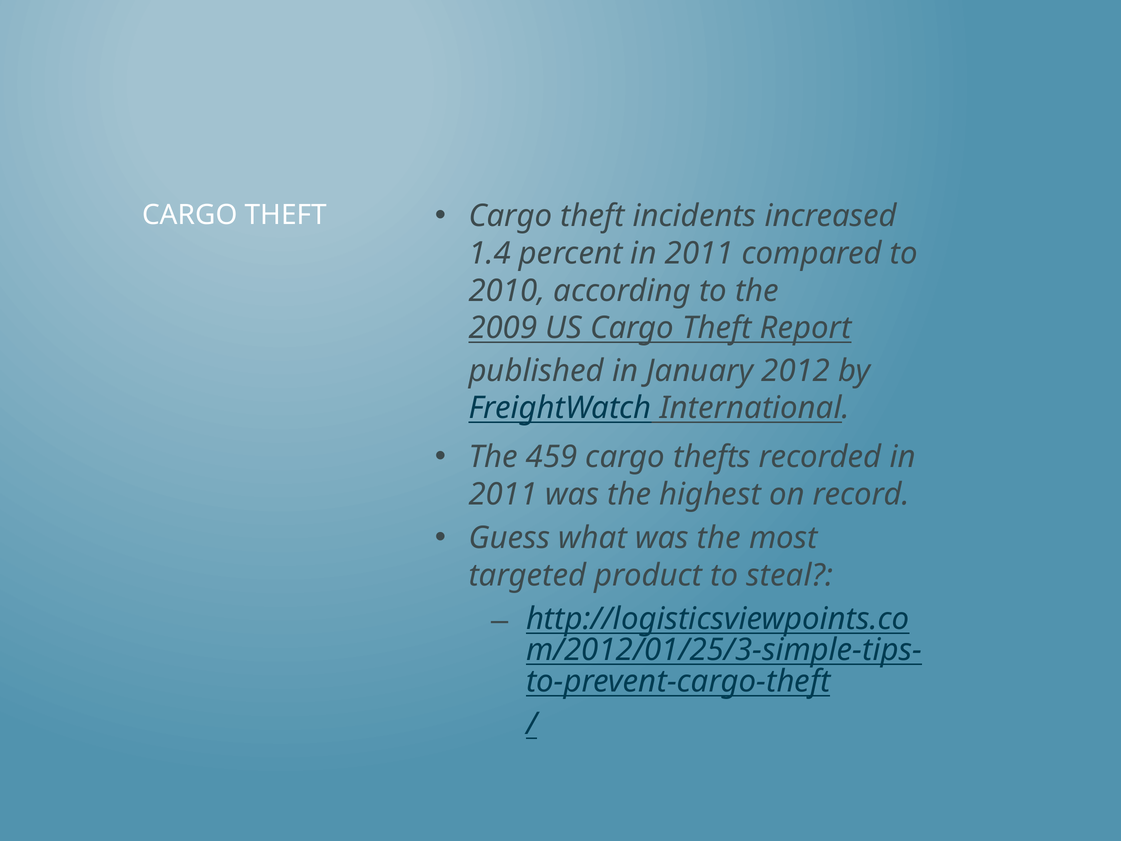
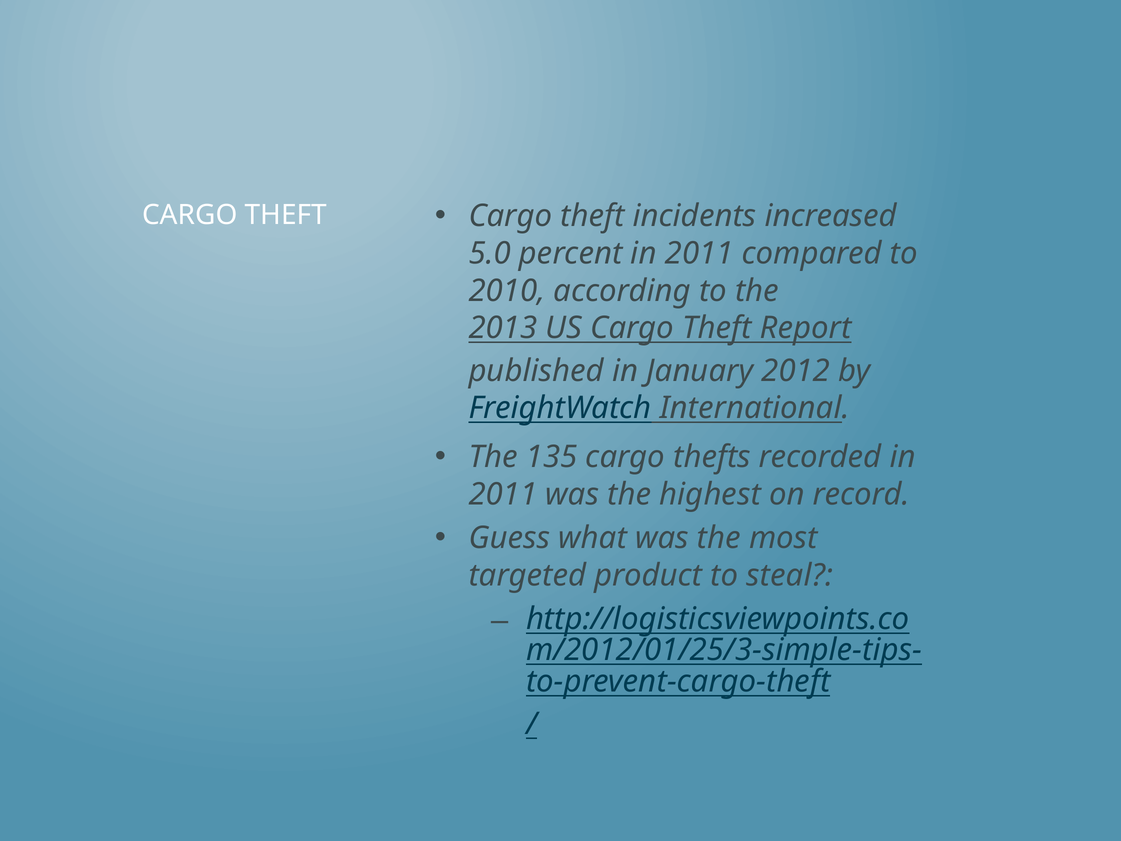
1.4: 1.4 -> 5.0
2009: 2009 -> 2013
459: 459 -> 135
